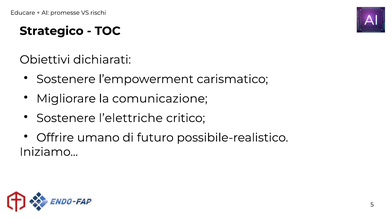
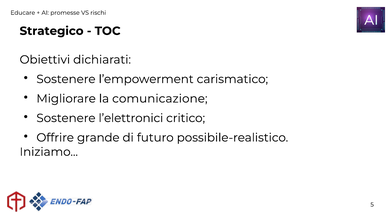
l’elettriche: l’elettriche -> l’elettronici
umano: umano -> grande
